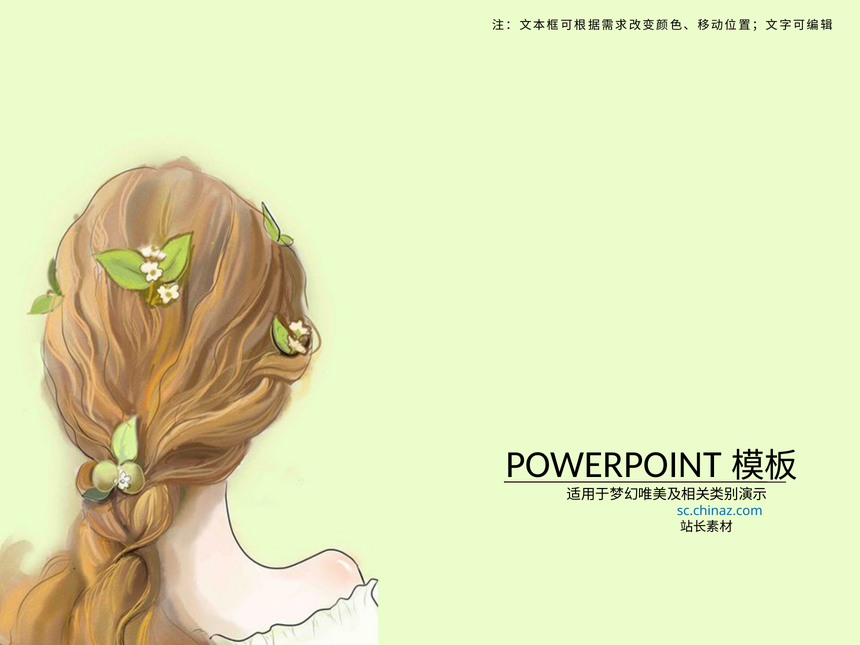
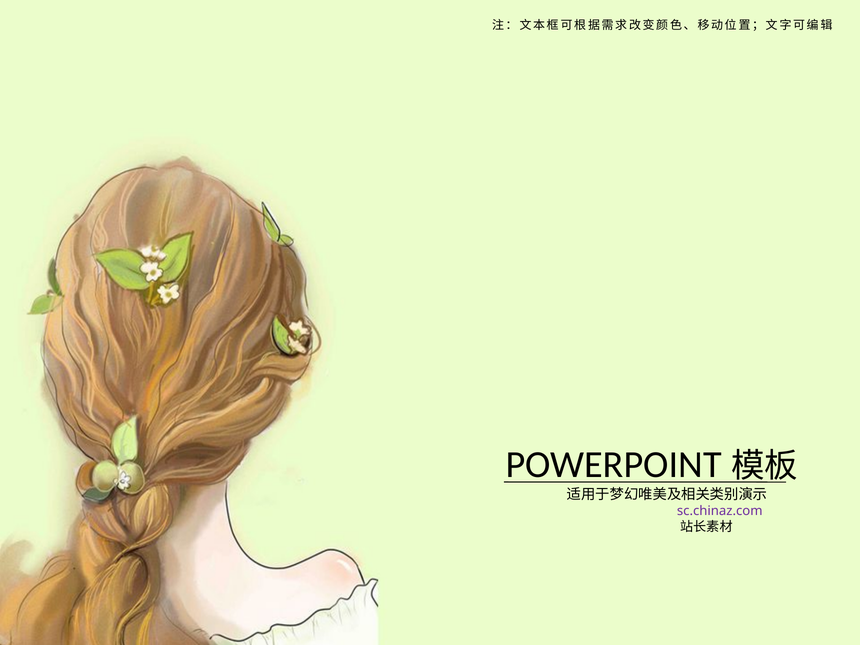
sc.chinaz.com colour: blue -> purple
